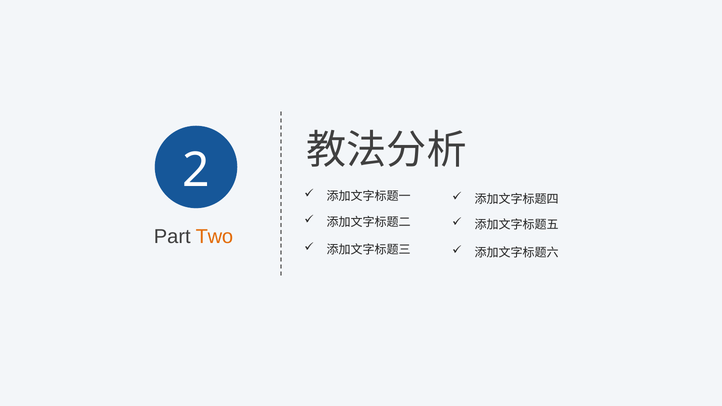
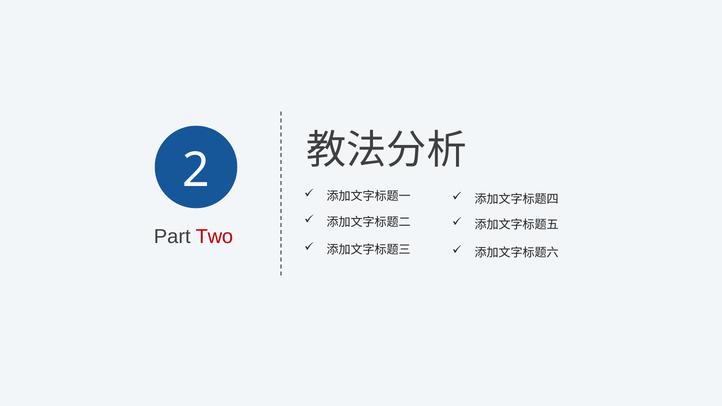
Two colour: orange -> red
